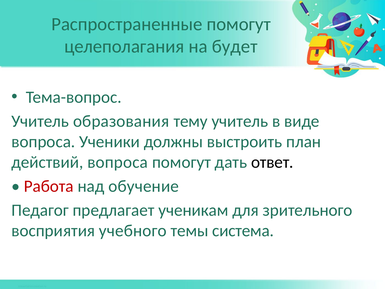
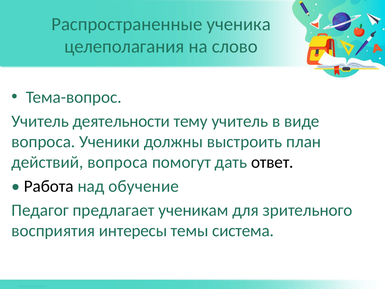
Распространенные помогут: помогут -> ученика
будет: будет -> слово
образования: образования -> деятельности
Работа colour: red -> black
учебного: учебного -> интересы
